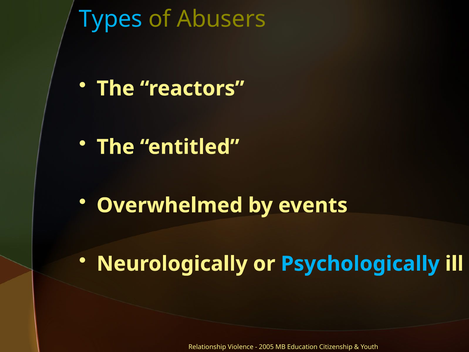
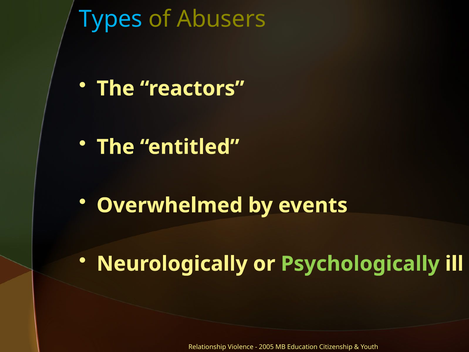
Psychologically colour: light blue -> light green
